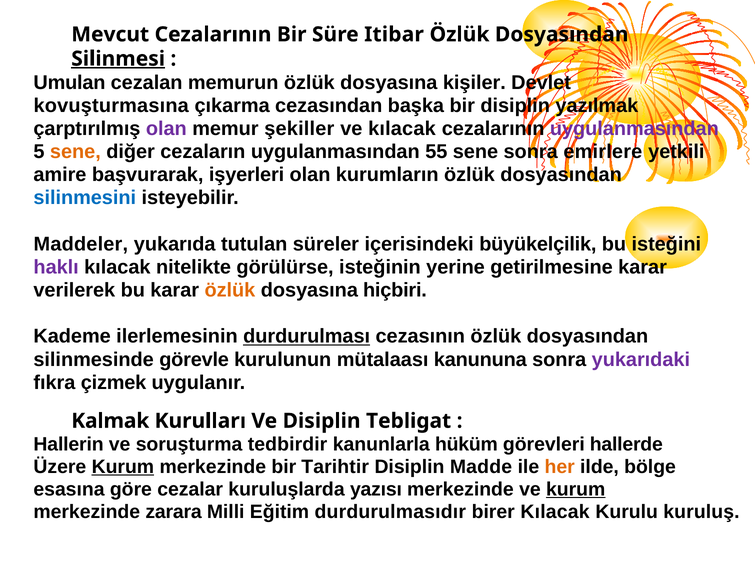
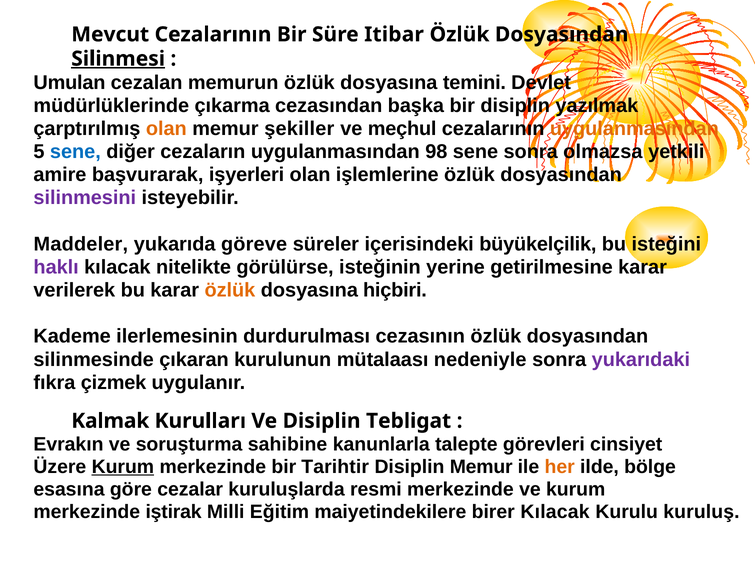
kişiler: kişiler -> temini
kovuşturmasına: kovuşturmasına -> müdürlüklerinde
olan at (166, 129) colour: purple -> orange
ve kılacak: kılacak -> meçhul
uygulanmasından at (634, 129) colour: purple -> orange
sene at (75, 152) colour: orange -> blue
55: 55 -> 98
emirlere: emirlere -> olmazsa
kurumların: kurumların -> işlemlerine
silinmesini colour: blue -> purple
tutulan: tutulan -> göreve
durdurulması underline: present -> none
görevle: görevle -> çıkaran
kanununa: kanununa -> nedeniyle
Hallerin: Hallerin -> Evrakın
tedbirdir: tedbirdir -> sahibine
hüküm: hüküm -> talepte
hallerde: hallerde -> cinsiyet
Disiplin Madde: Madde -> Memur
yazısı: yazısı -> resmi
kurum at (576, 490) underline: present -> none
zarara: zarara -> iştirak
durdurulmasıdır: durdurulmasıdır -> maiyetindekilere
